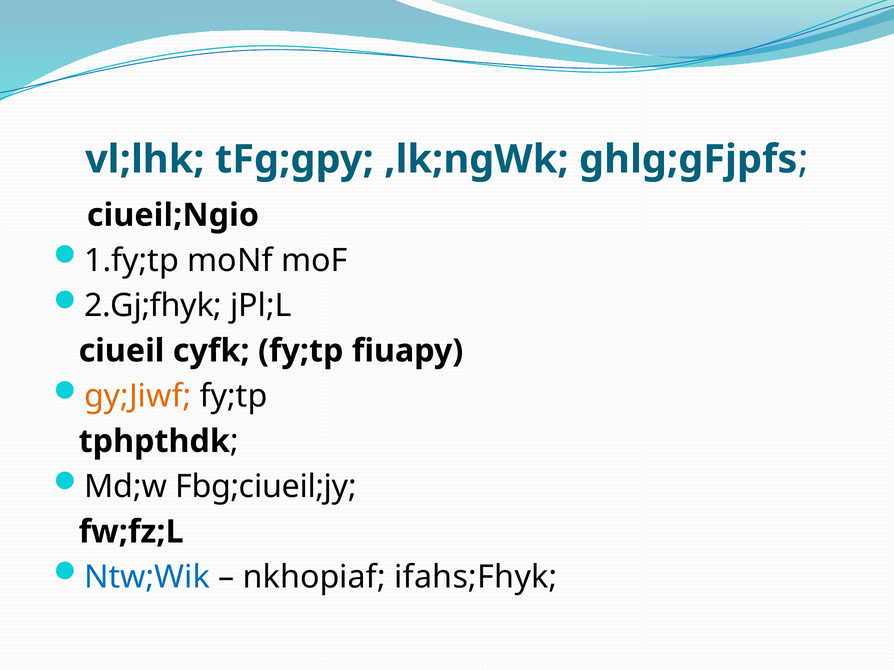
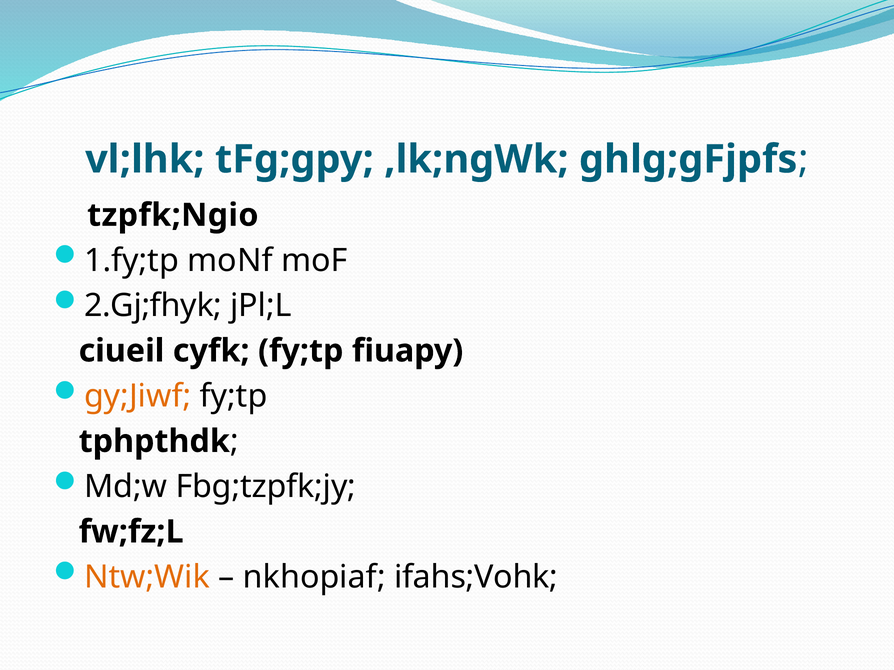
ciueil;Ngio: ciueil;Ngio -> tzpfk;Ngio
Fbg;ciueil;jy: Fbg;ciueil;jy -> Fbg;tzpfk;jy
Ntw;Wik colour: blue -> orange
ifahs;Fhyk: ifahs;Fhyk -> ifahs;Vohk
